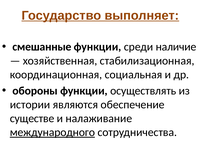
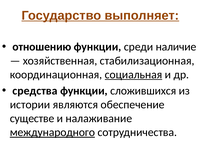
смешанные: смешанные -> отношению
социальная underline: none -> present
обороны: обороны -> средства
осуществлять: осуществлять -> сложившихся
